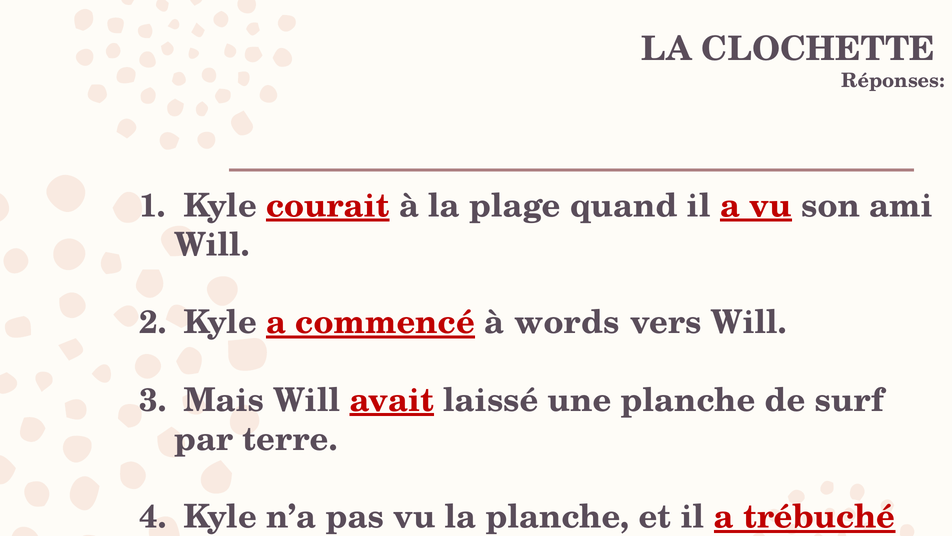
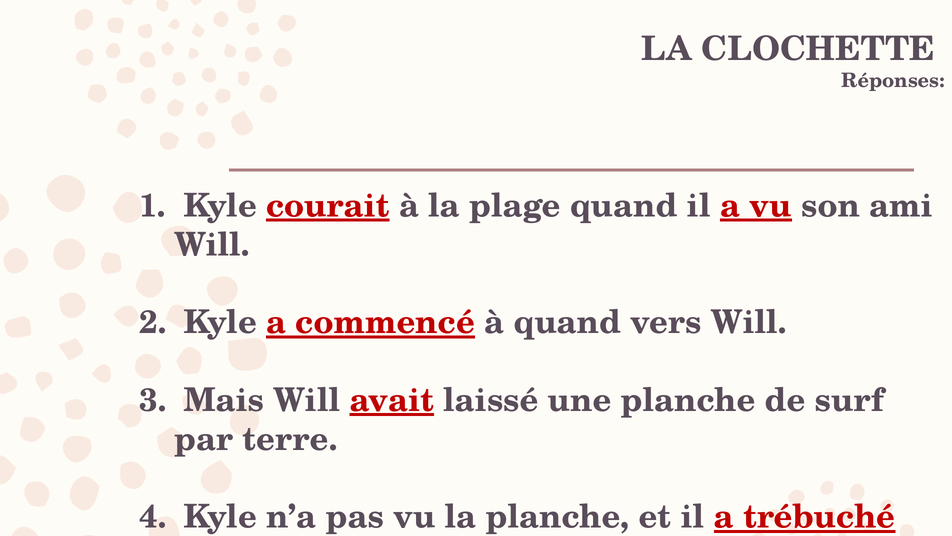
à words: words -> quand
